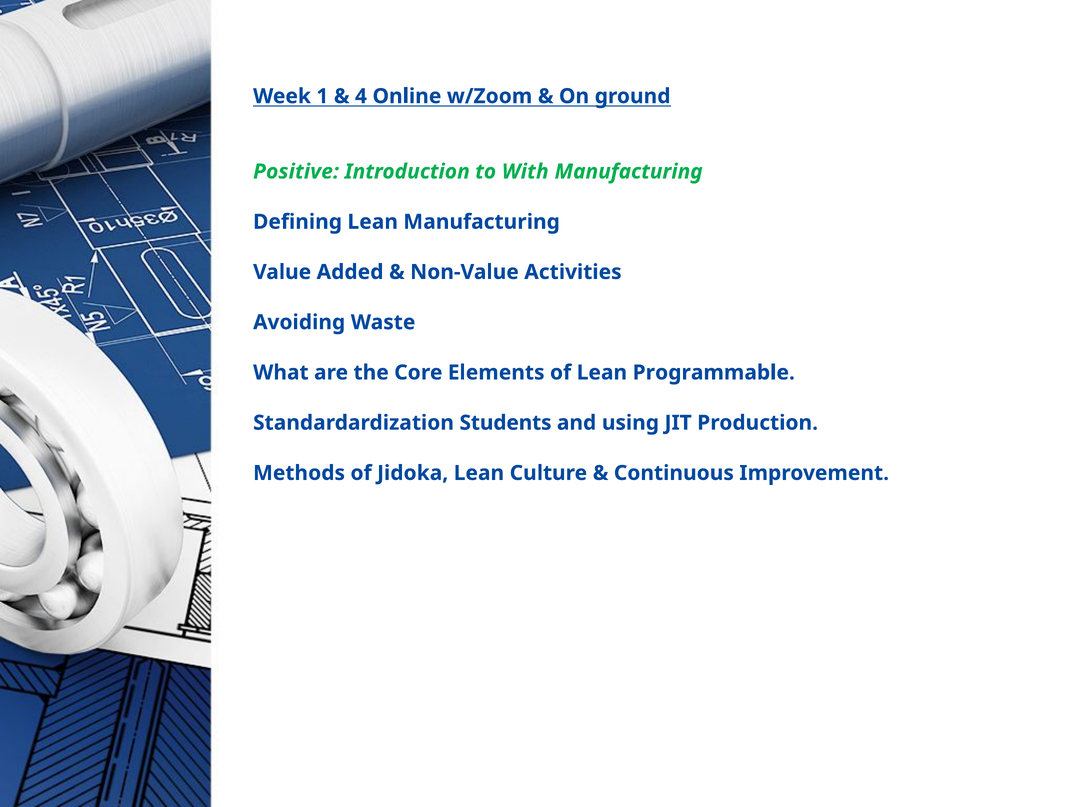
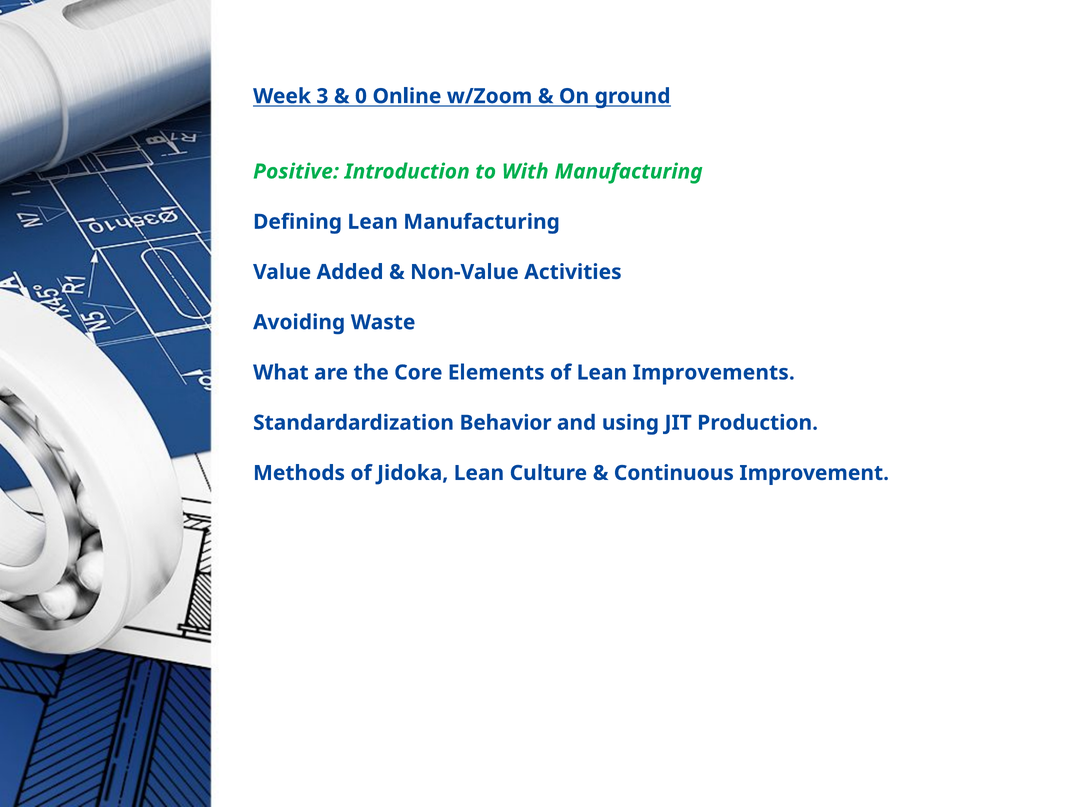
1: 1 -> 3
4: 4 -> 0
Programmable: Programmable -> Improvements
Students: Students -> Behavior
